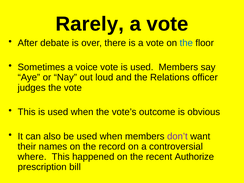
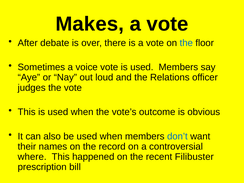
Rarely: Rarely -> Makes
don’t colour: purple -> blue
Authorize: Authorize -> Filibuster
